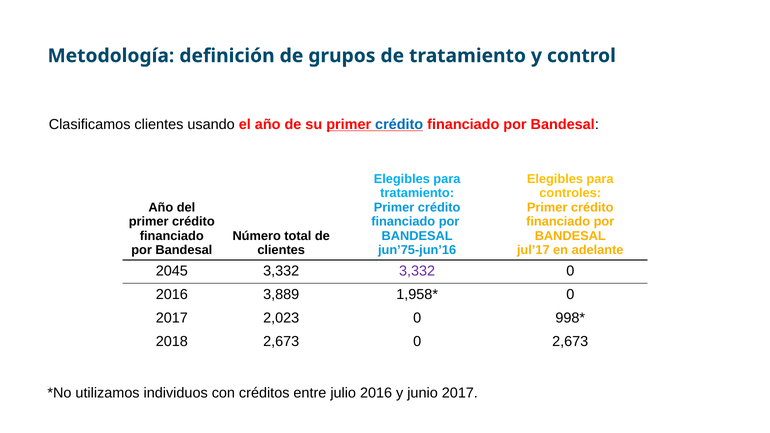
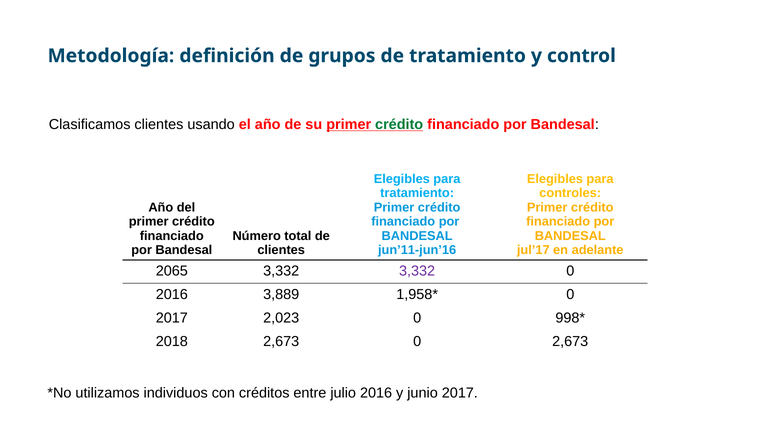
crédito at (399, 124) colour: blue -> green
jun’75-jun’16: jun’75-jun’16 -> jun’11-jun’16
2045: 2045 -> 2065
